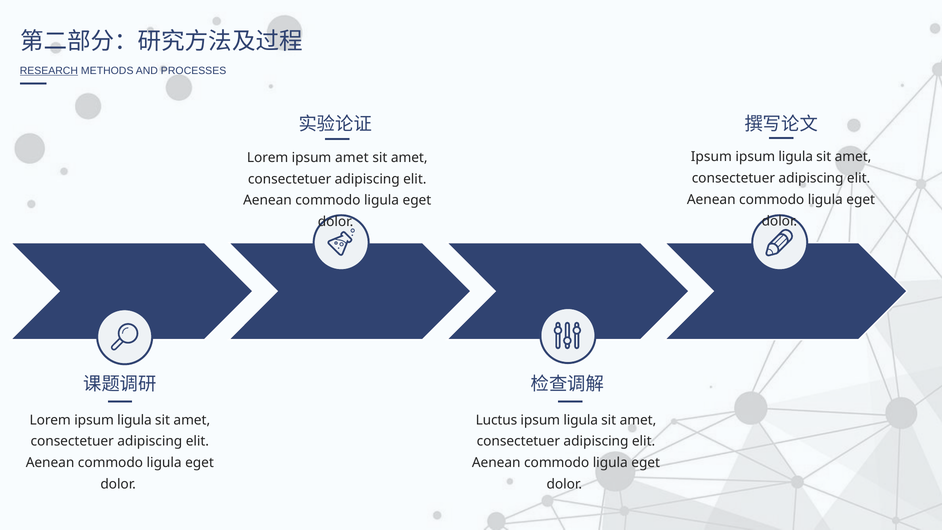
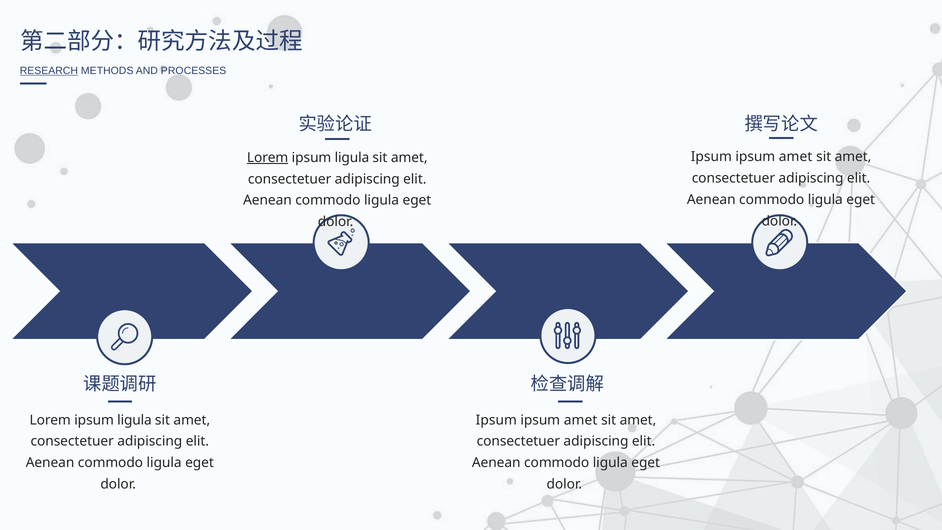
ligula at (796, 157): ligula -> amet
Lorem at (268, 158) underline: none -> present
amet at (352, 158): amet -> ligula
Luctus at (496, 420): Luctus -> Ipsum
ligula at (581, 420): ligula -> amet
